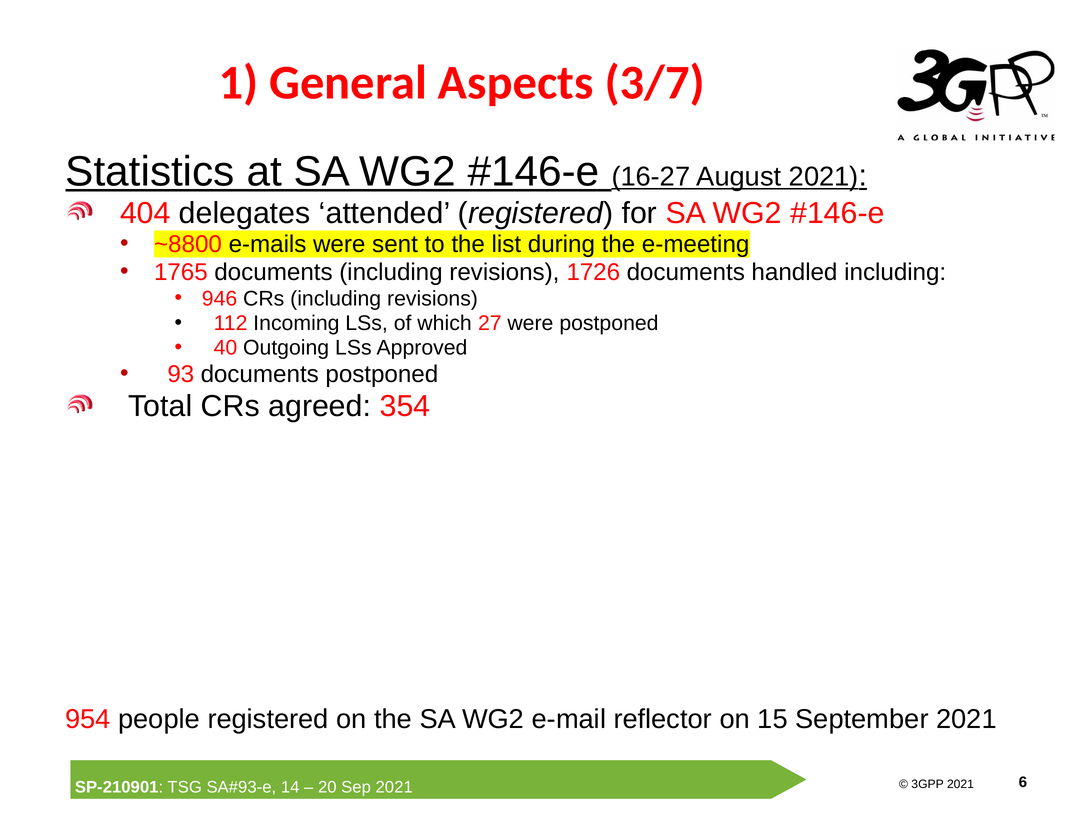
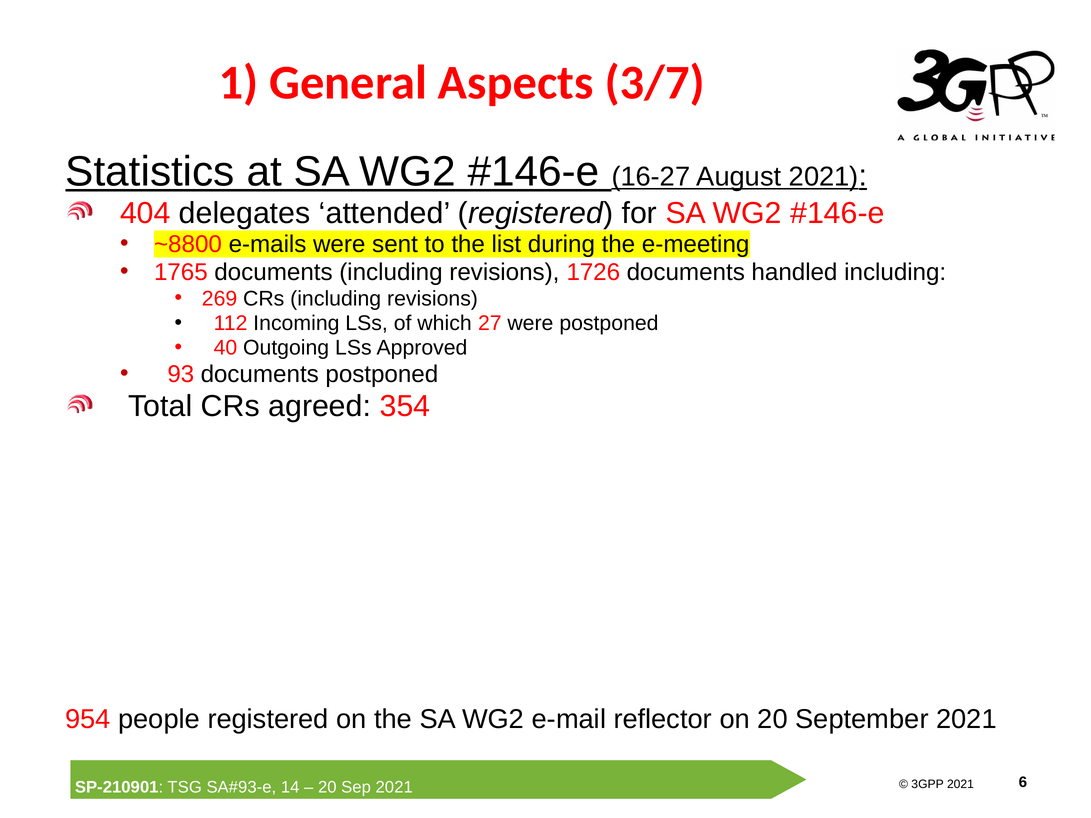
946: 946 -> 269
on 15: 15 -> 20
